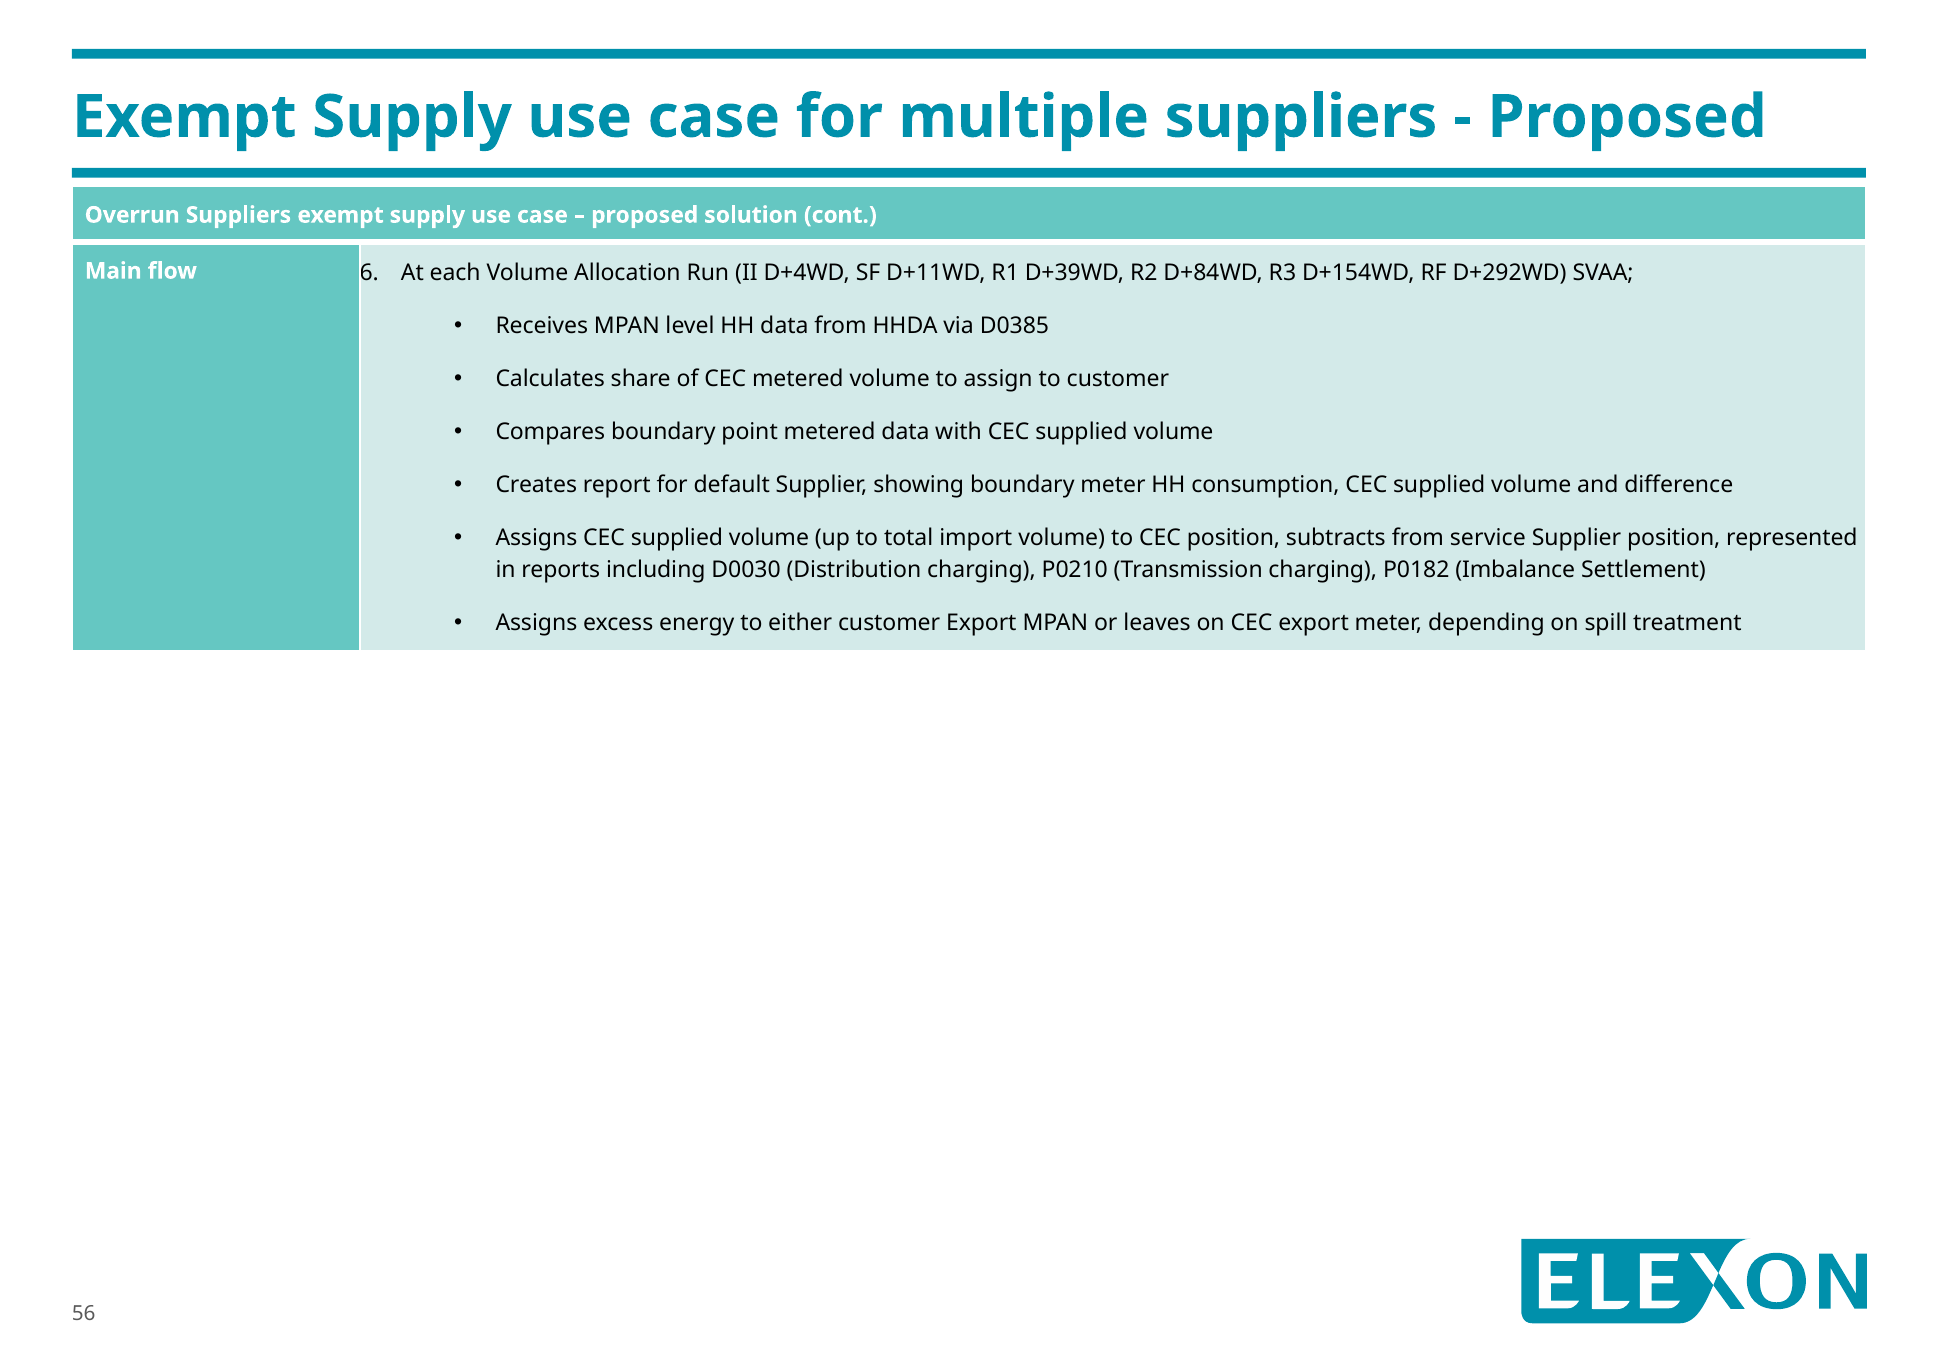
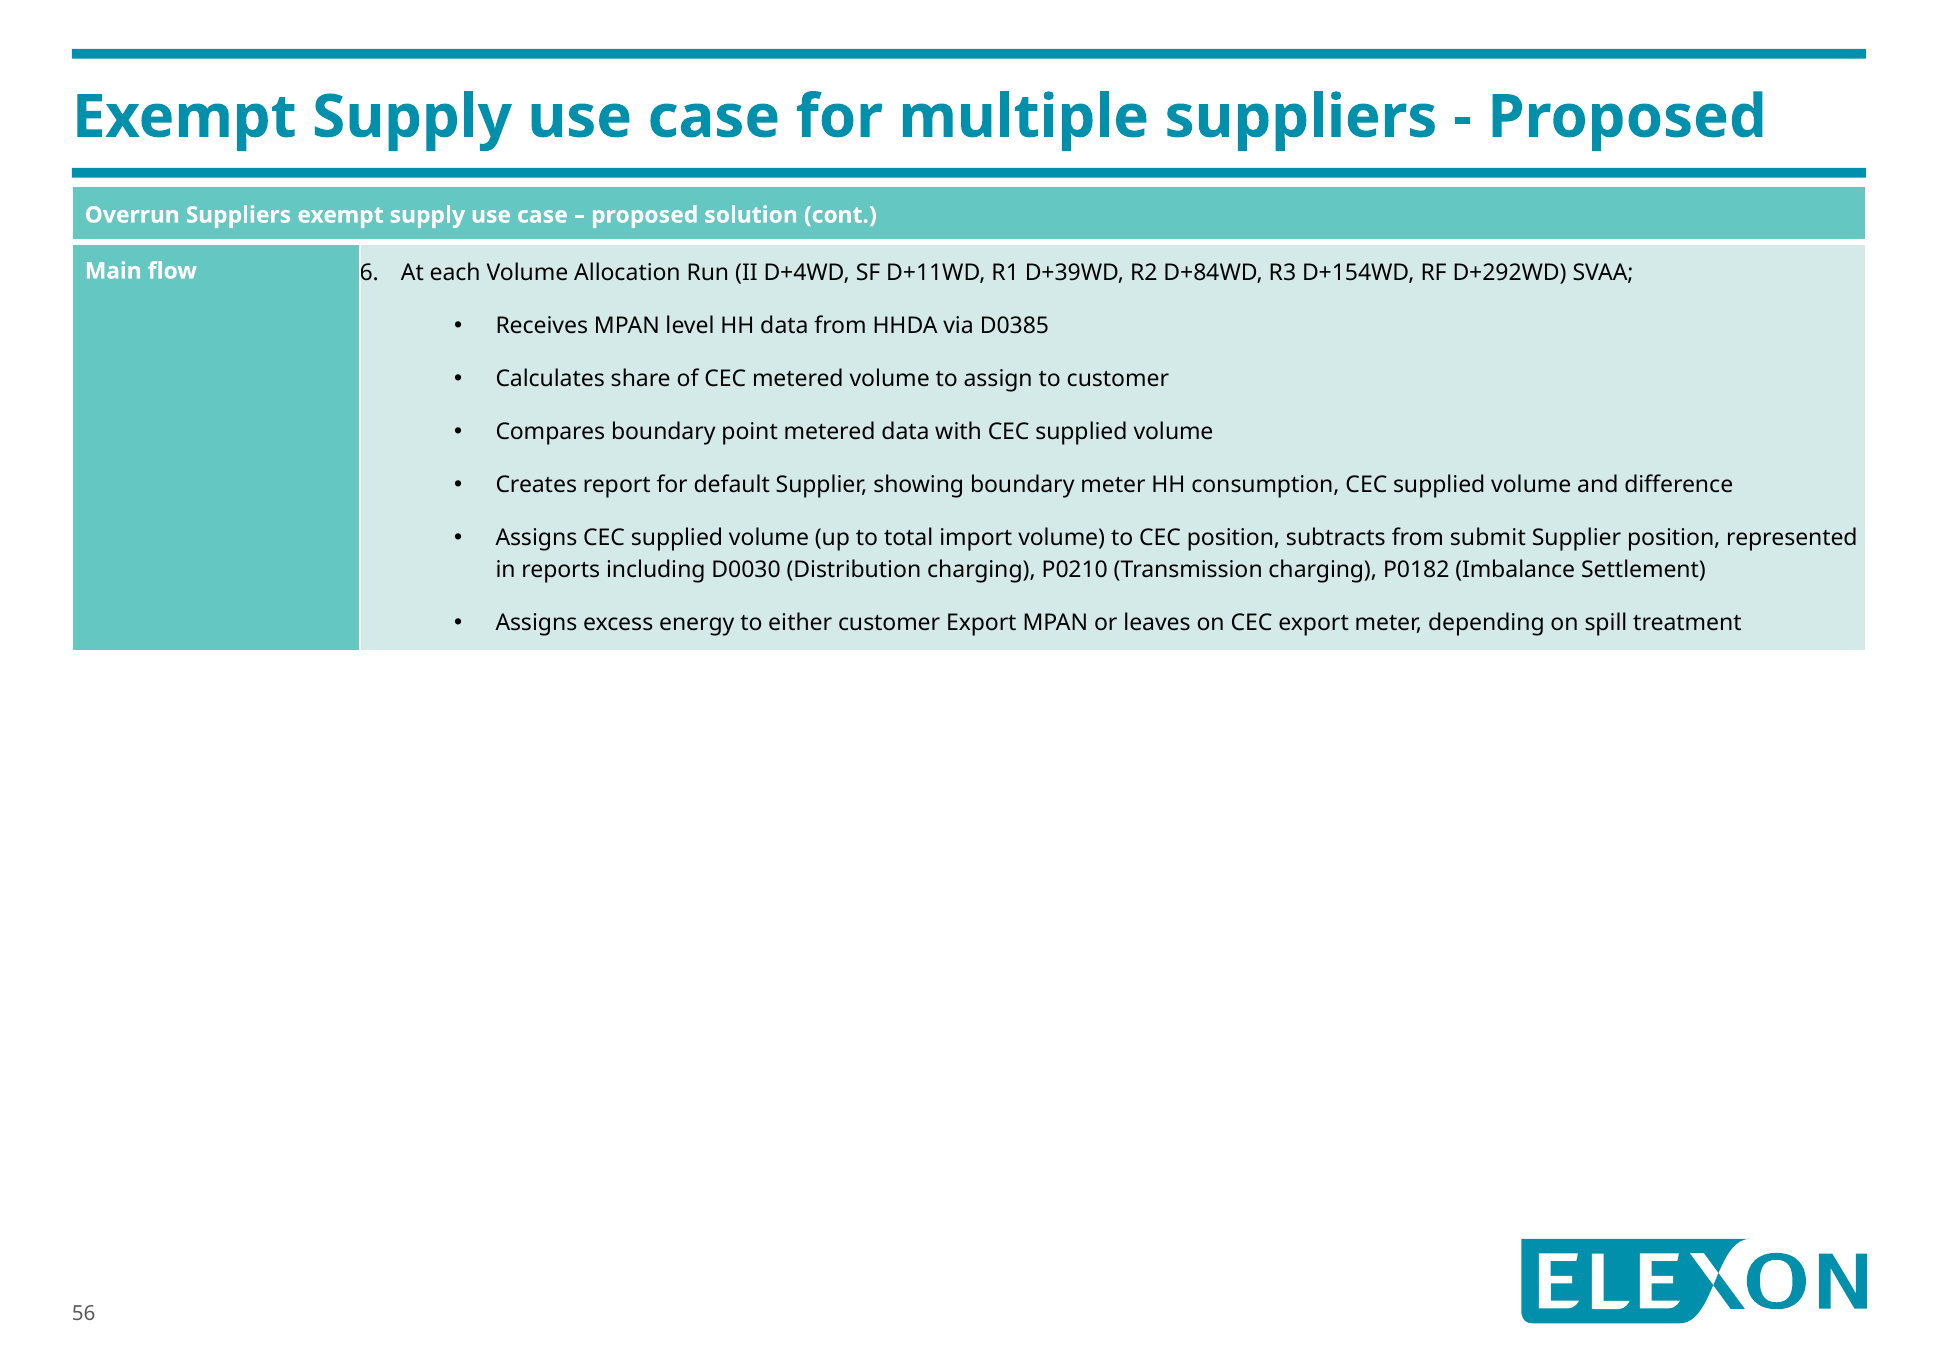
service: service -> submit
